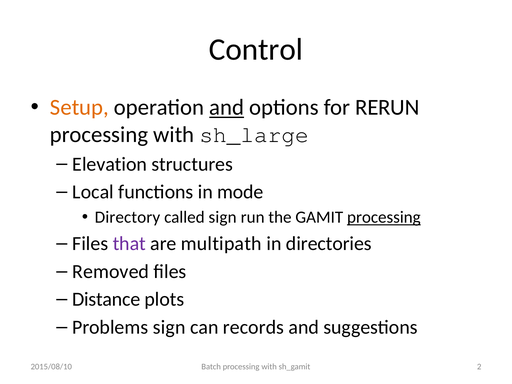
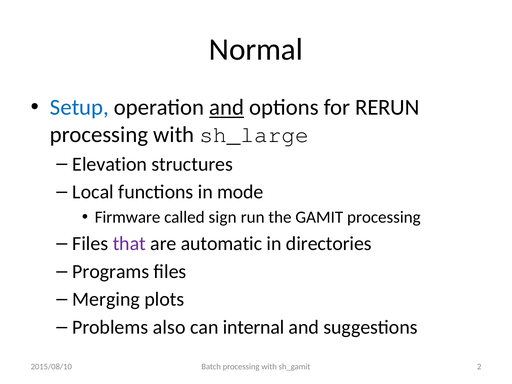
Control: Control -> Normal
Setup colour: orange -> blue
Directory: Directory -> Firmware
processing at (384, 217) underline: present -> none
multipath: multipath -> automatic
Removed: Removed -> Programs
Distance: Distance -> Merging
Problems sign: sign -> also
records: records -> internal
